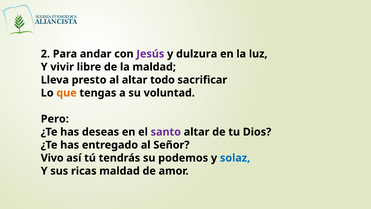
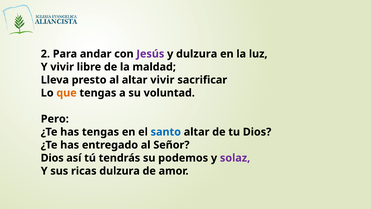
altar todo: todo -> vivir
has deseas: deseas -> tengas
santo colour: purple -> blue
Vivo at (52, 158): Vivo -> Dios
solaz colour: blue -> purple
ricas maldad: maldad -> dulzura
